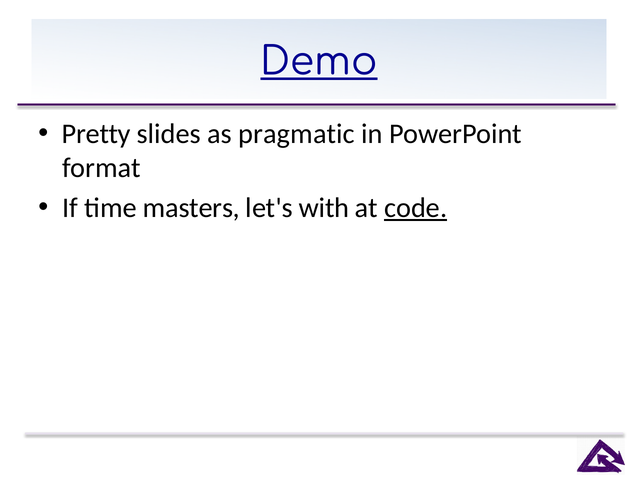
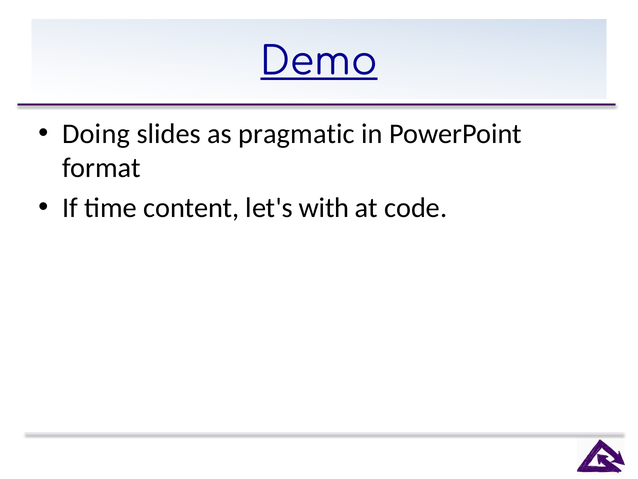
Pretty: Pretty -> Doing
masters: masters -> content
code underline: present -> none
